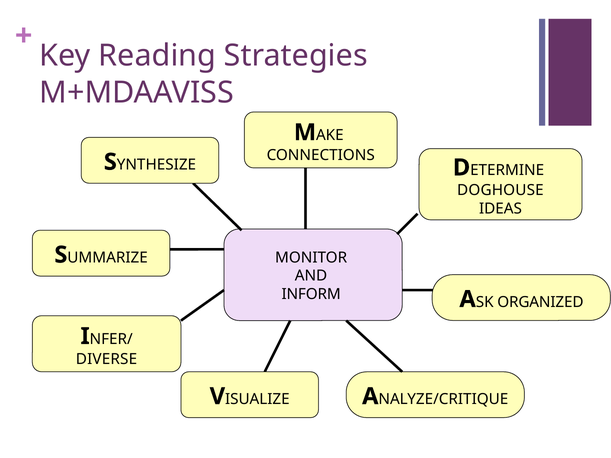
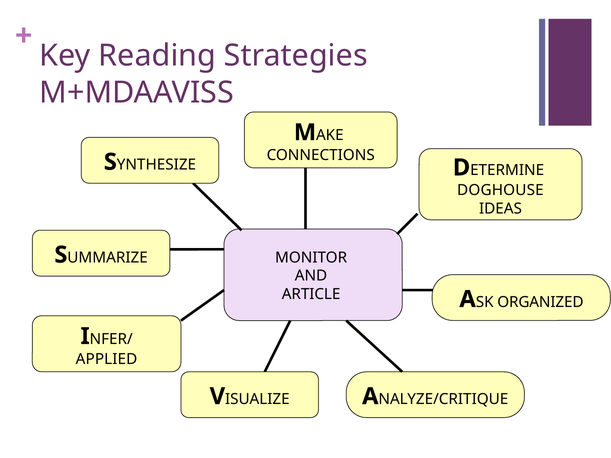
INFORM: INFORM -> ARTICLE
DIVERSE: DIVERSE -> APPLIED
